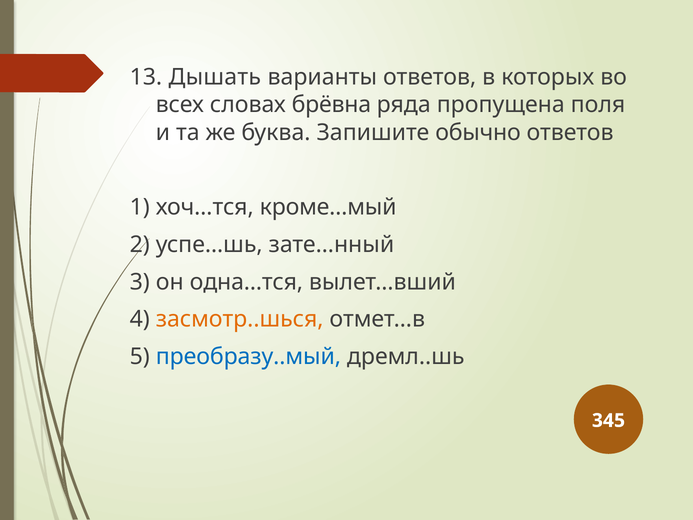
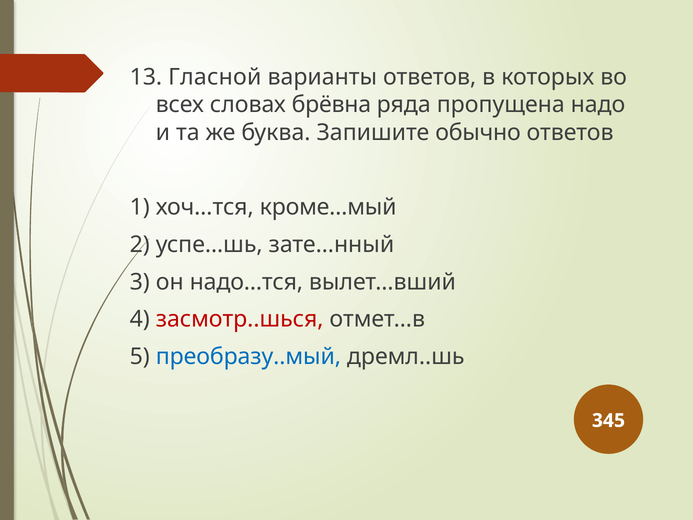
Дышать: Дышать -> Гласной
поля: поля -> надо
одна…тся: одна…тся -> надо…тся
засмотр..шься colour: orange -> red
